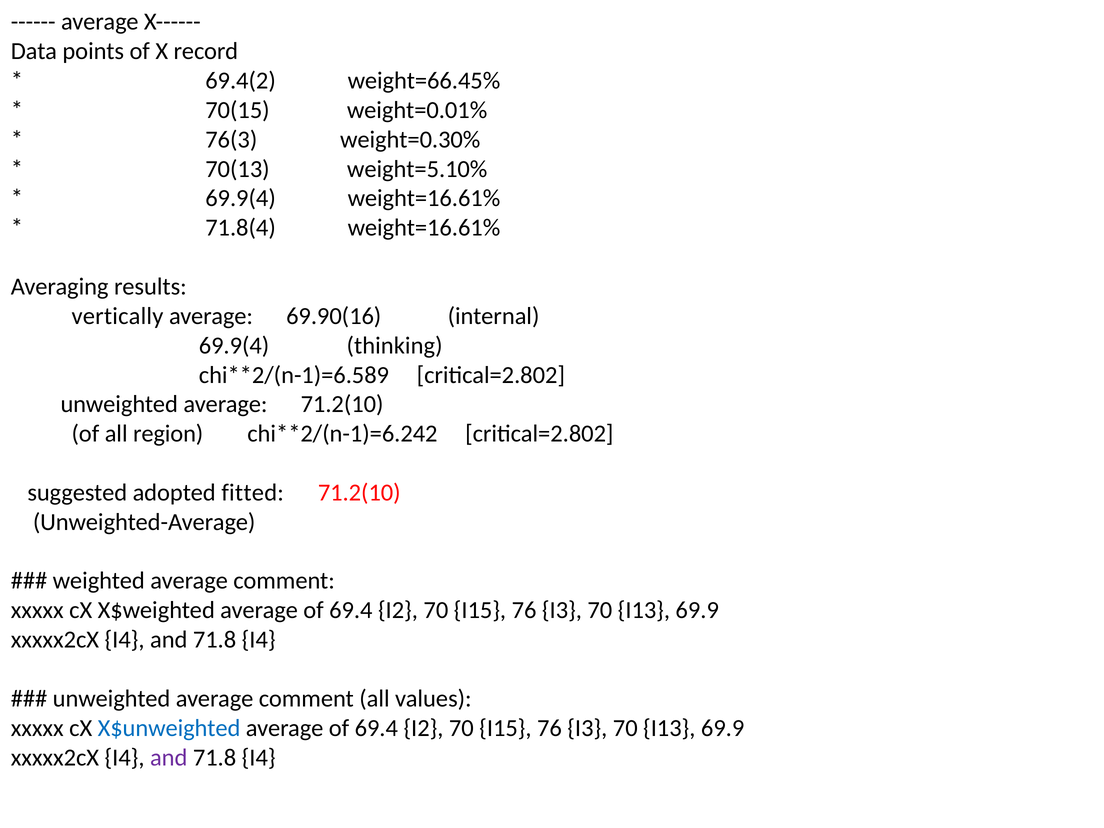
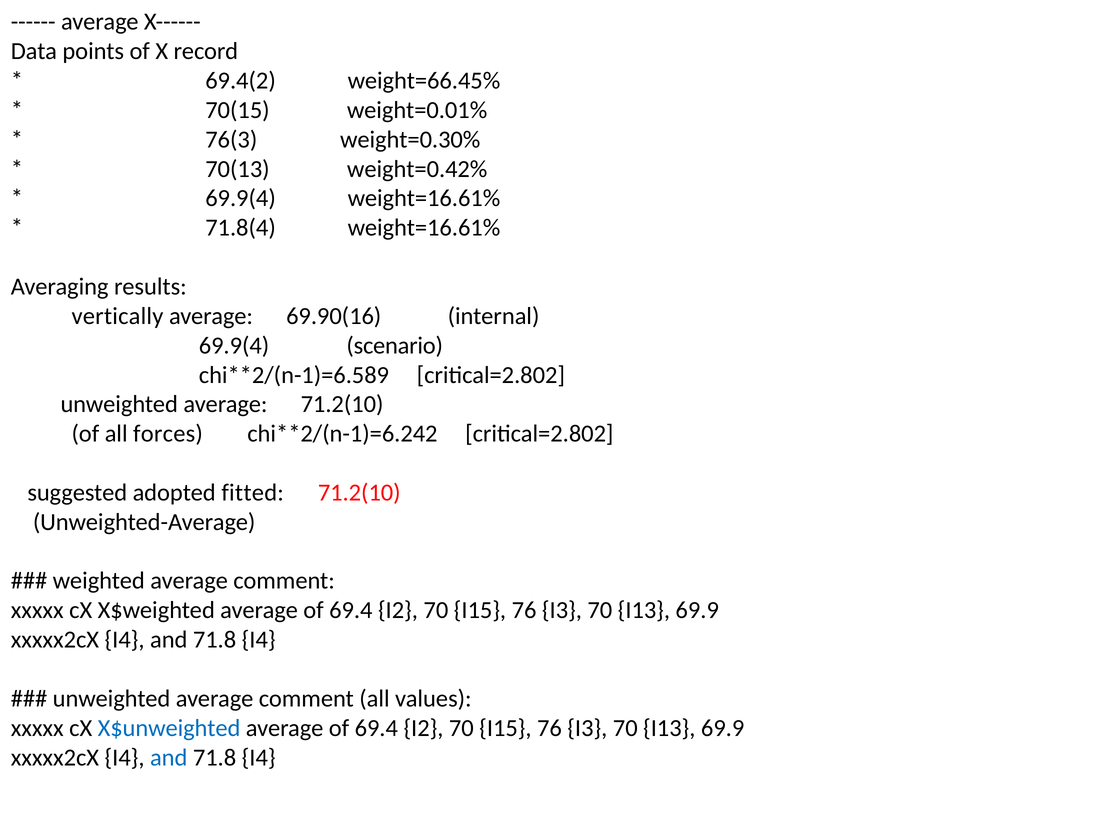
weight=5.10%: weight=5.10% -> weight=0.42%
thinking: thinking -> scenario
region: region -> forces
and at (169, 757) colour: purple -> blue
